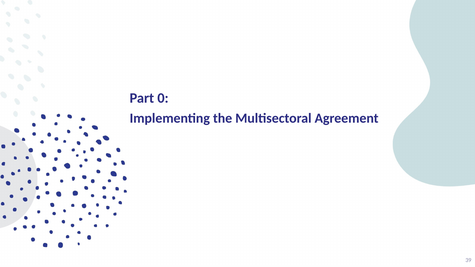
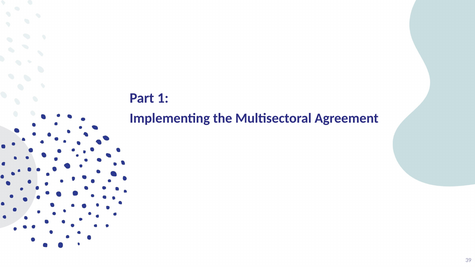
0: 0 -> 1
